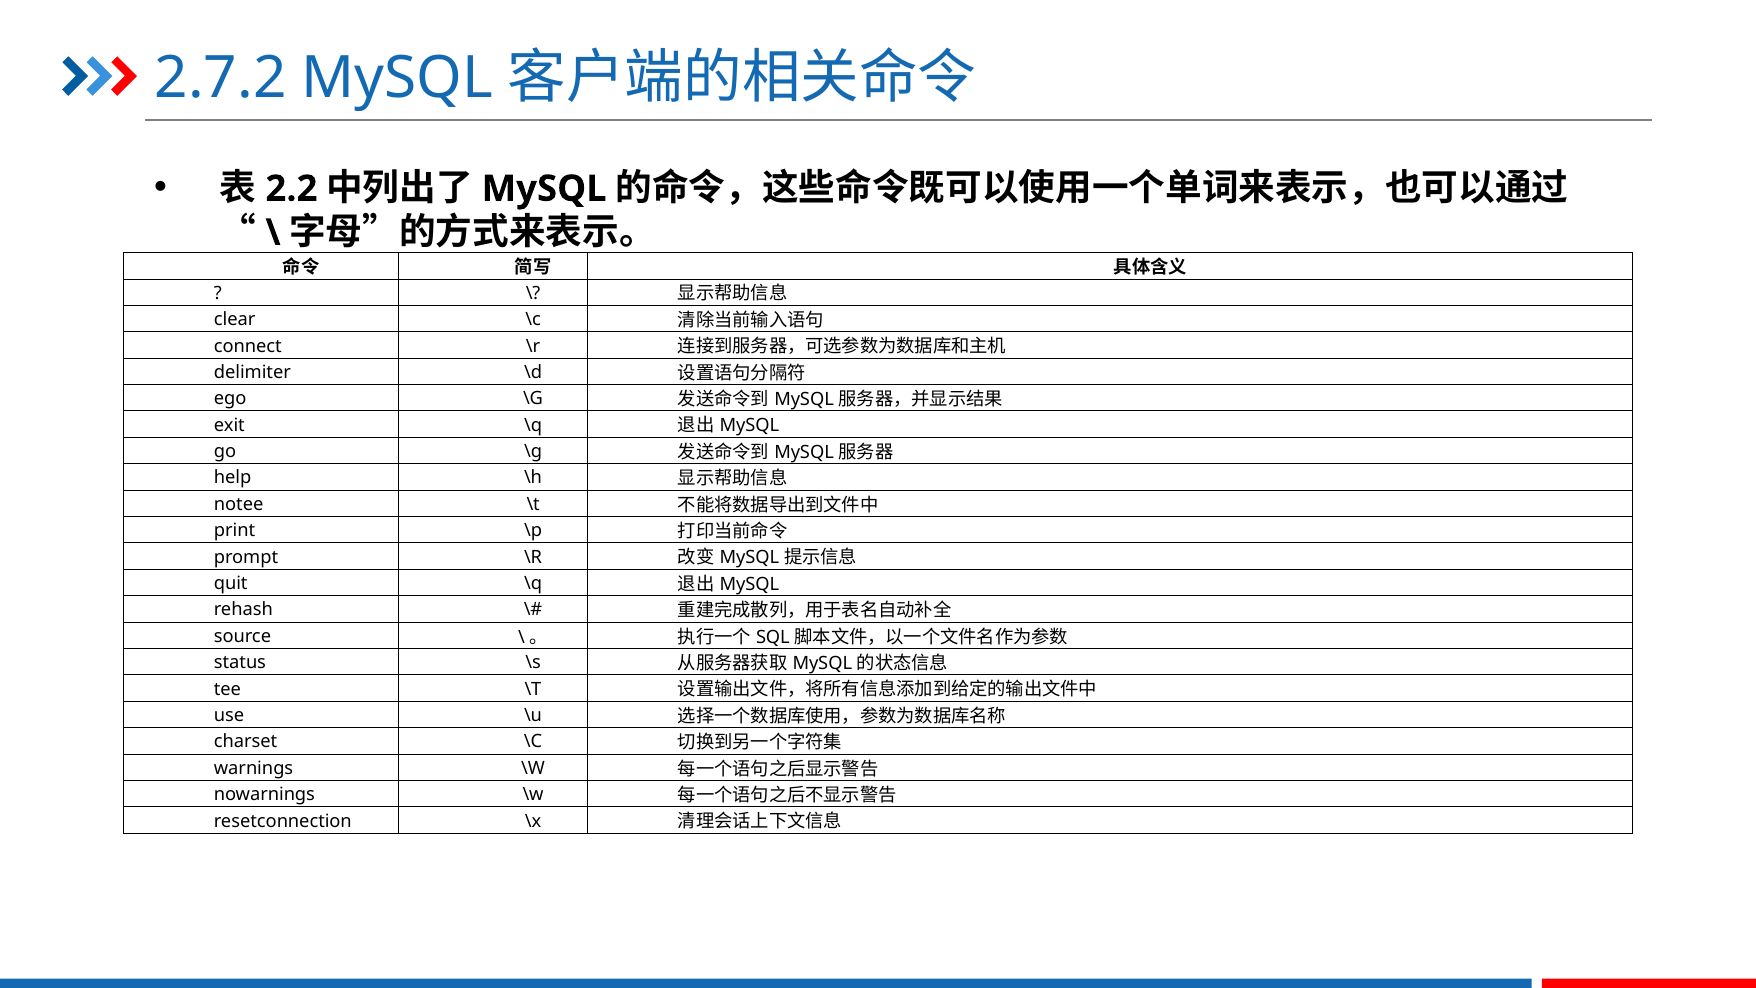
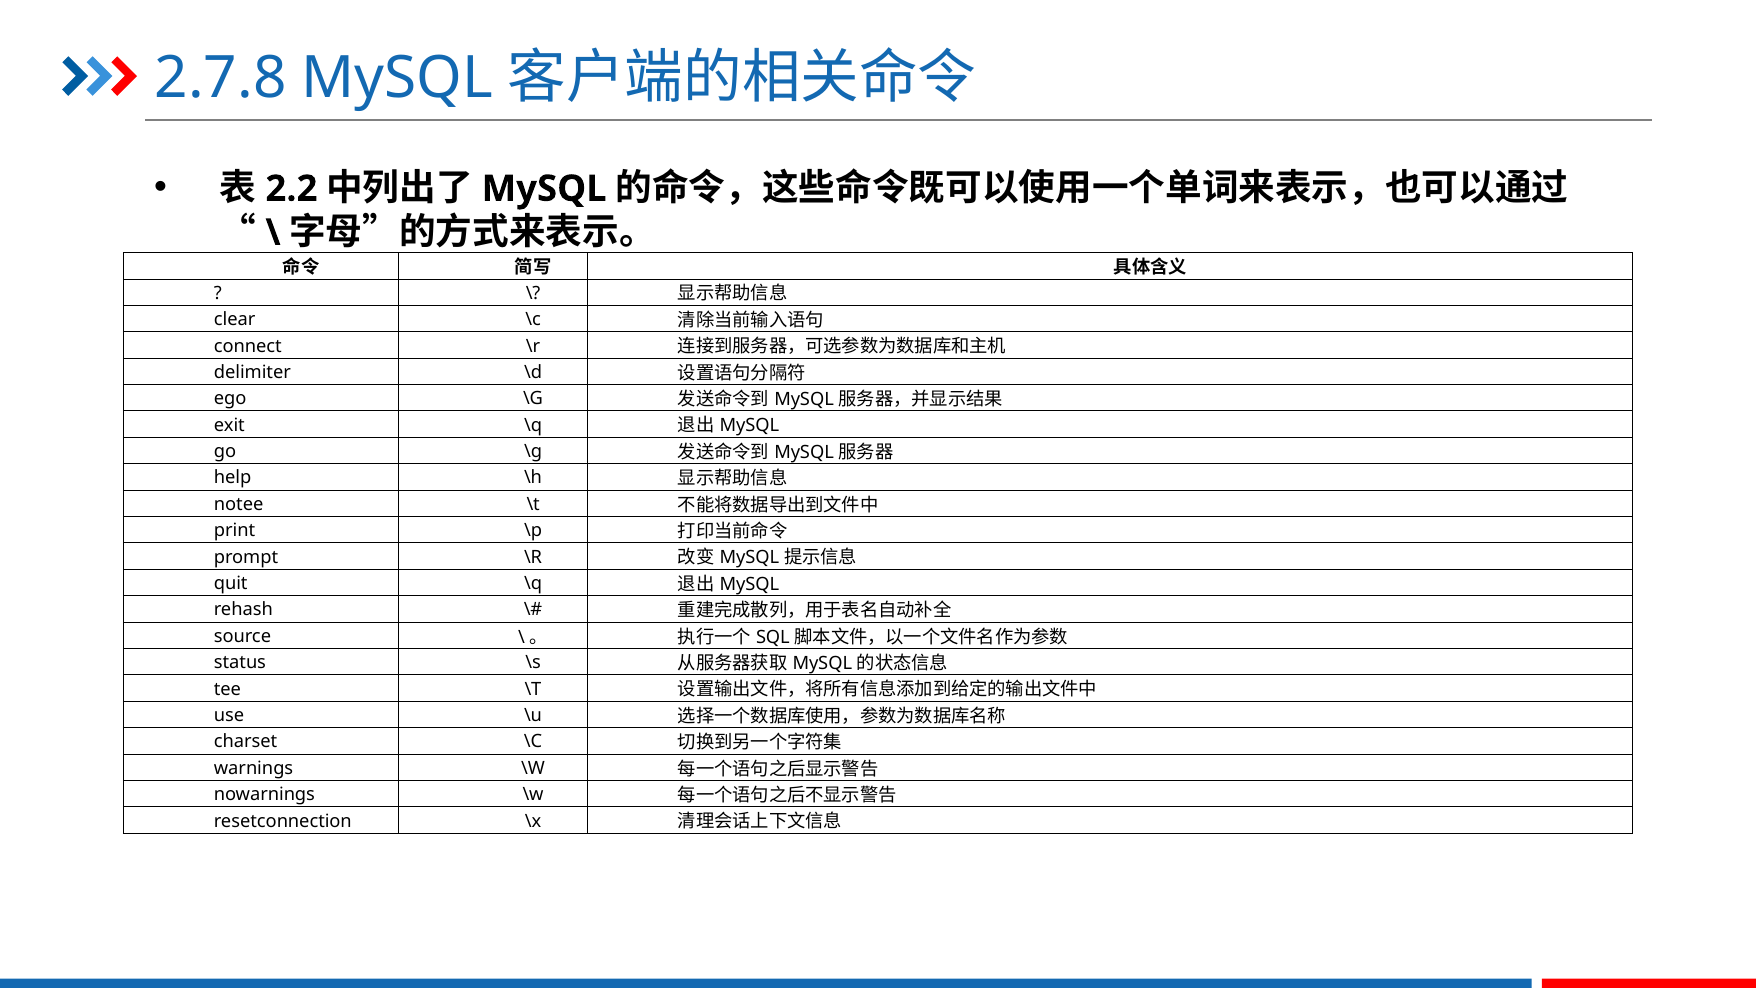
2.7.2: 2.7.2 -> 2.7.8
